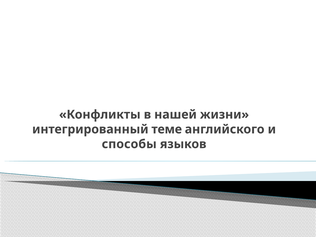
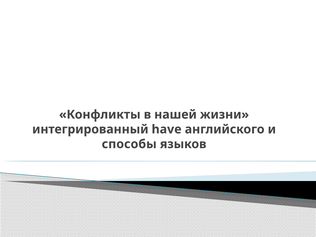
теме: теме -> have
